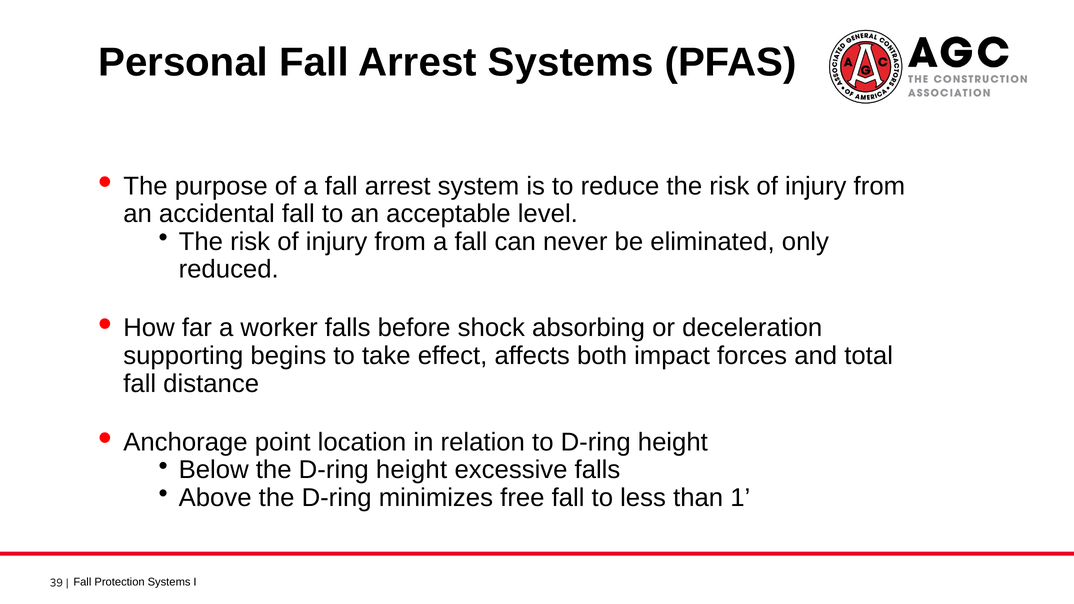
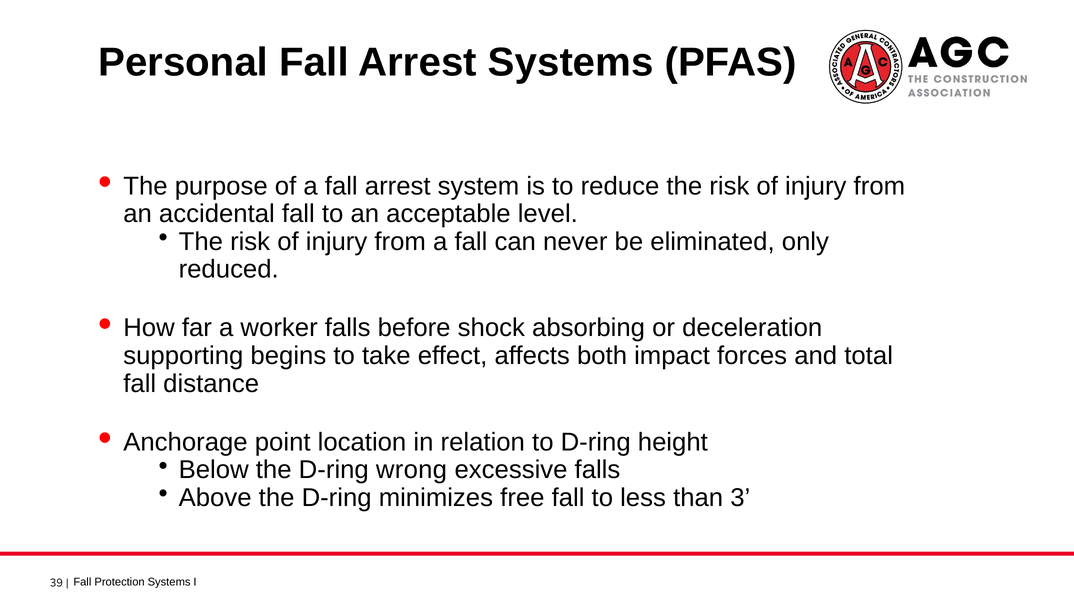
the D-ring height: height -> wrong
than 1: 1 -> 3
